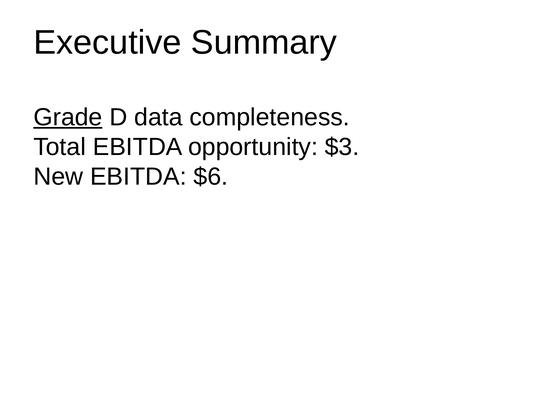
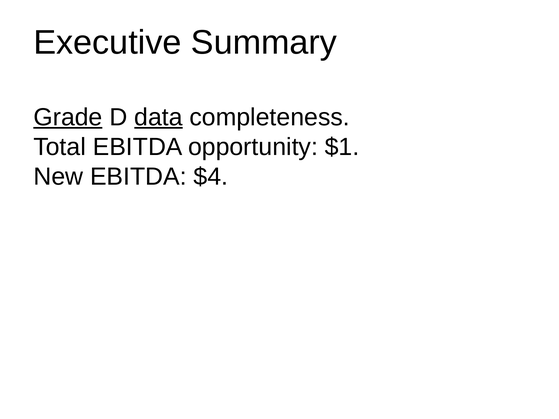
data underline: none -> present
$3: $3 -> $1
$6: $6 -> $4
